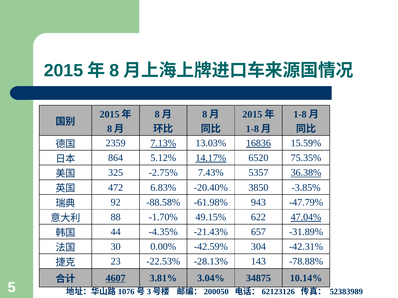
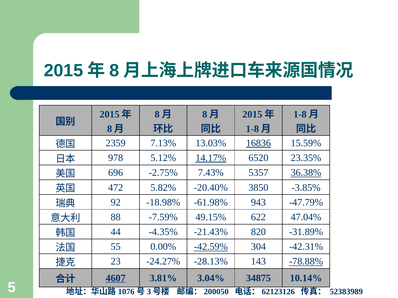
7.13% underline: present -> none
864: 864 -> 978
75.35%: 75.35% -> 23.35%
325: 325 -> 696
6.83%: 6.83% -> 5.82%
-88.58%: -88.58% -> -18.98%
-1.70%: -1.70% -> -7.59%
47.04% underline: present -> none
657: 657 -> 820
30: 30 -> 55
-42.59% underline: none -> present
-22.53%: -22.53% -> -24.27%
-78.88% underline: none -> present
